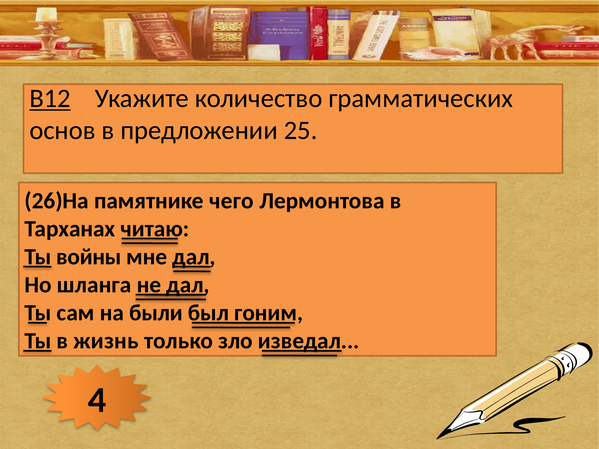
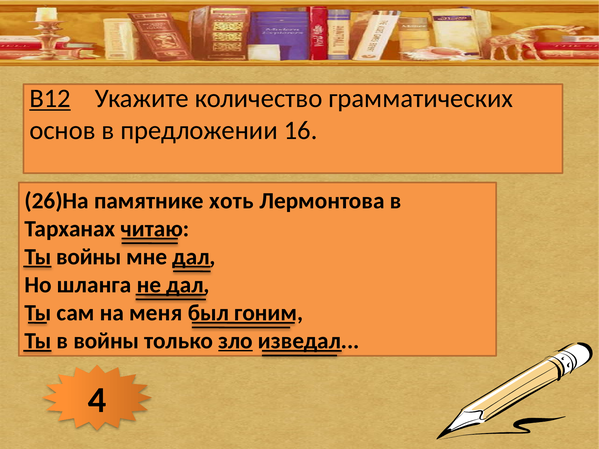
25: 25 -> 16
чего: чего -> хоть
были: были -> меня
в жизнь: жизнь -> войны
зло underline: none -> present
